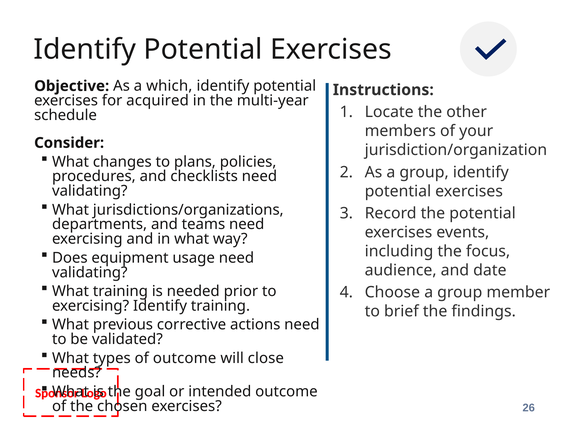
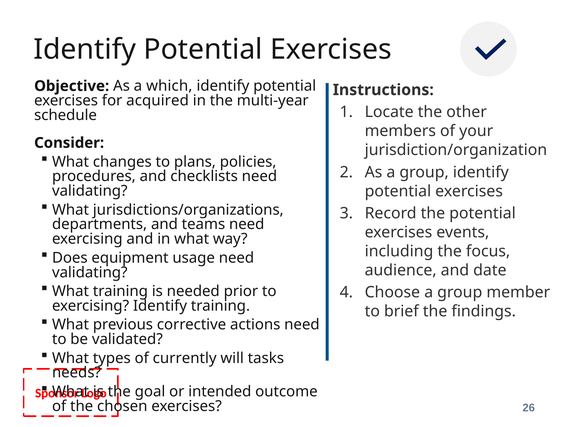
of outcome: outcome -> currently
close: close -> tasks
